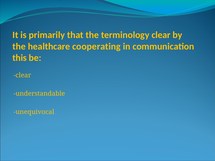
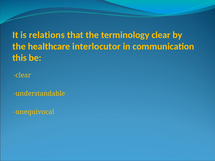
primarily: primarily -> relations
cooperating: cooperating -> interlocutor
